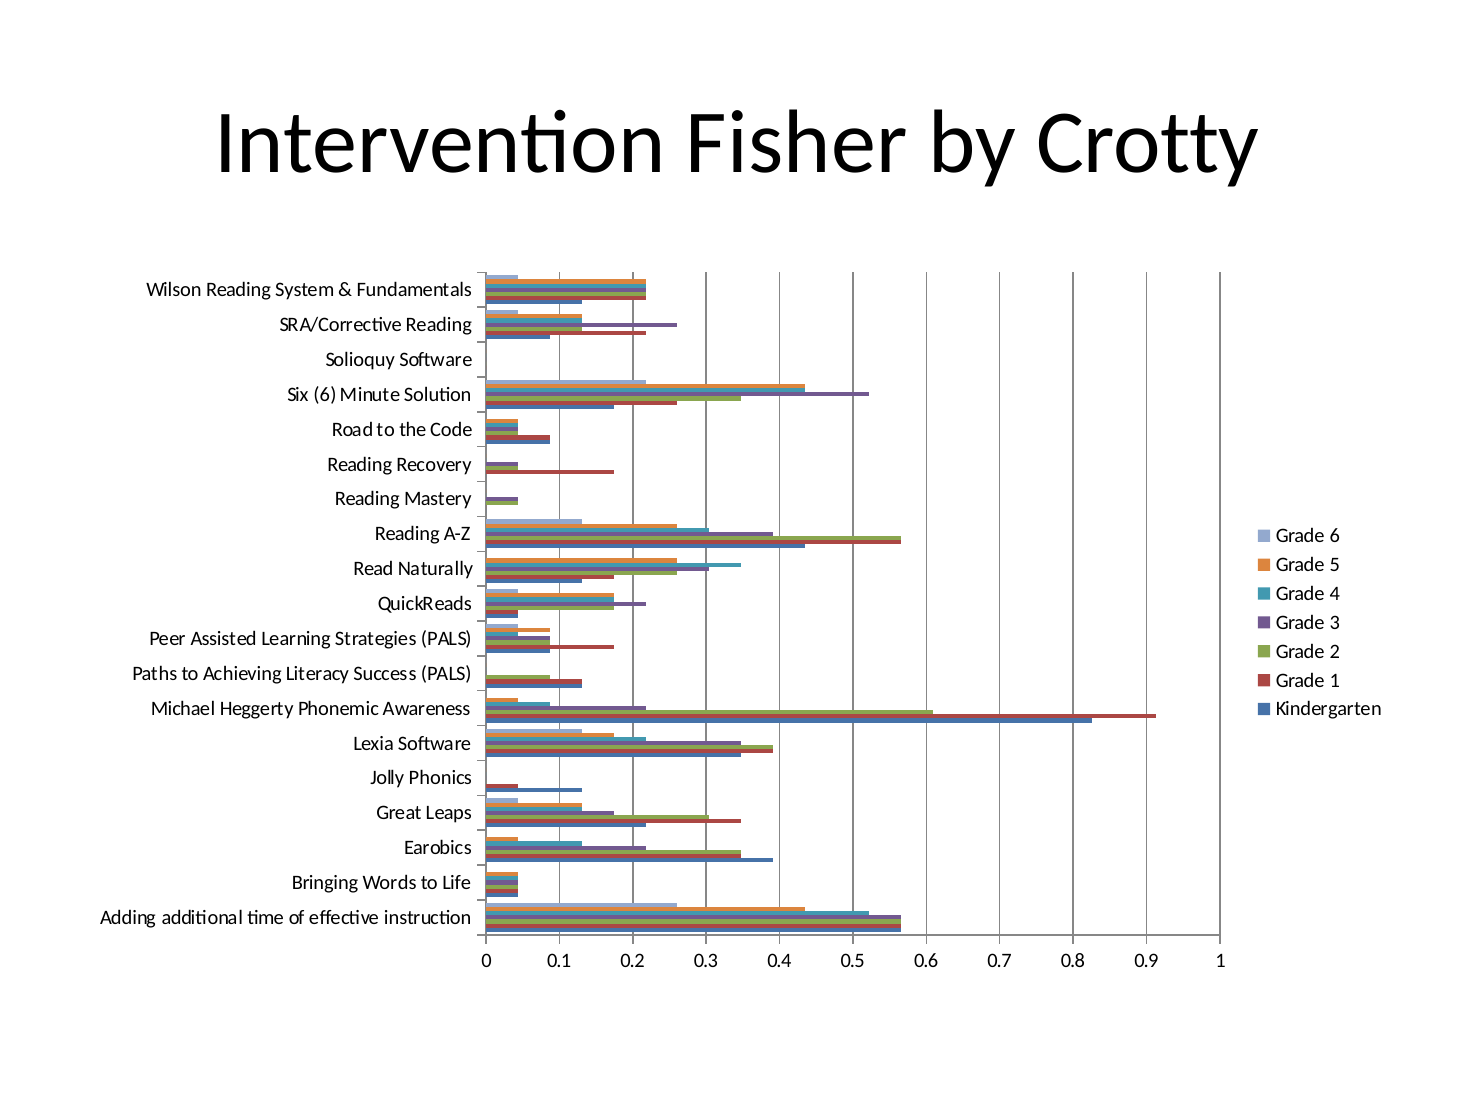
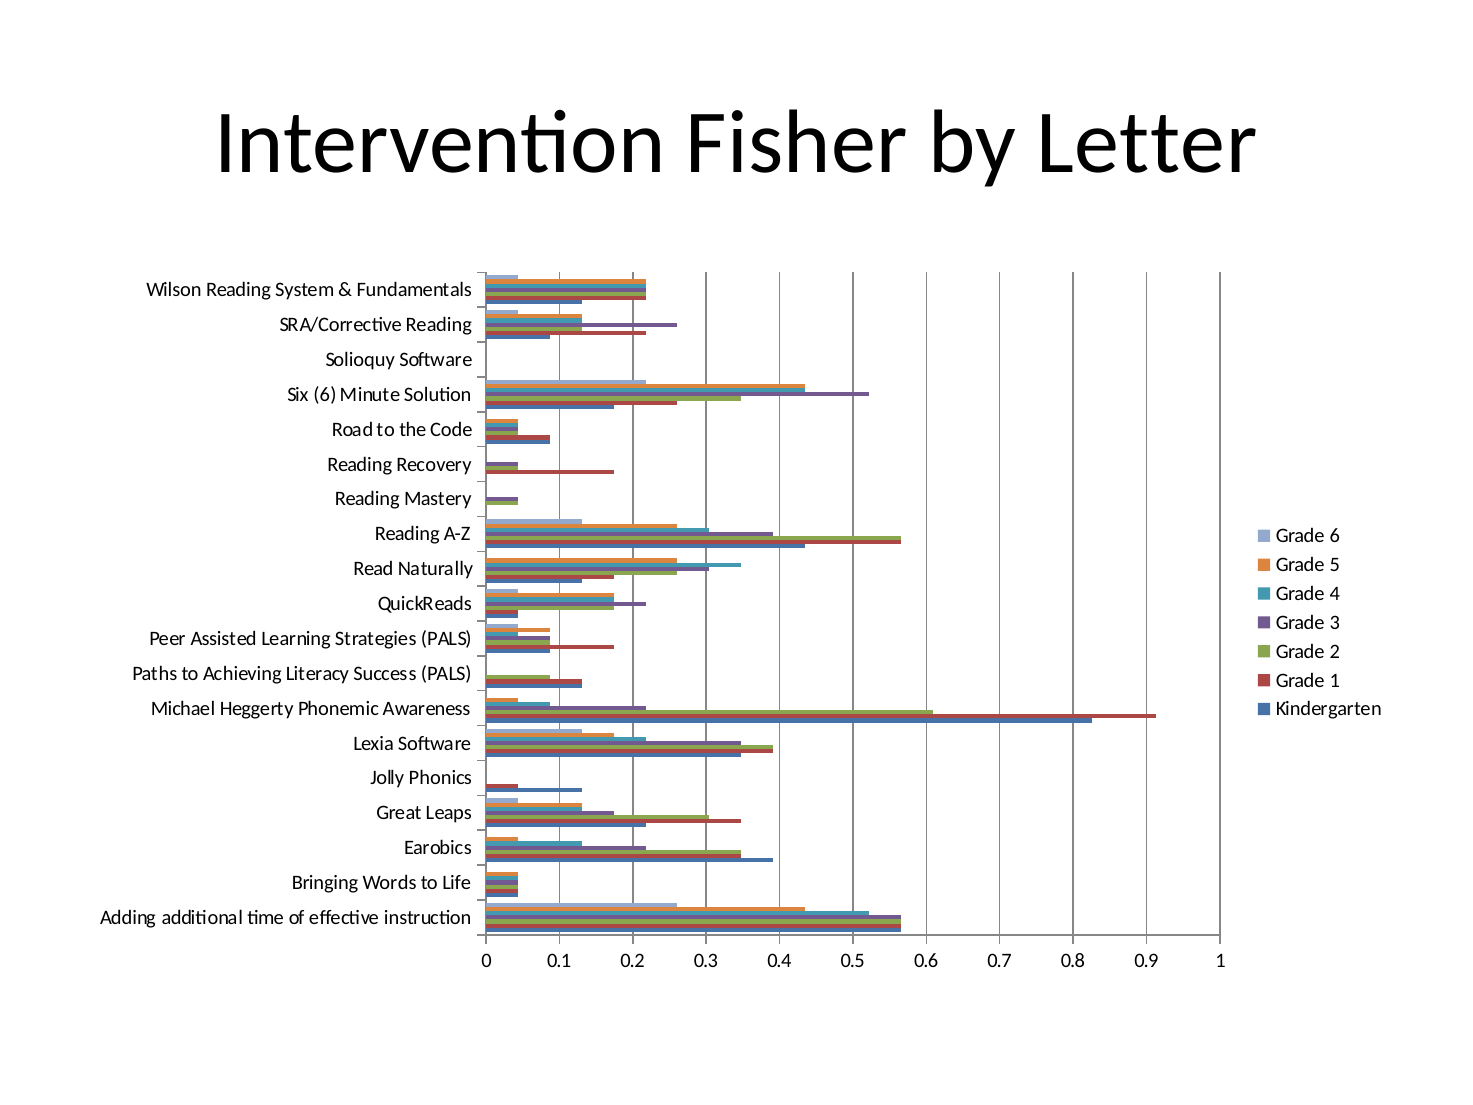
Crotty: Crotty -> Letter
